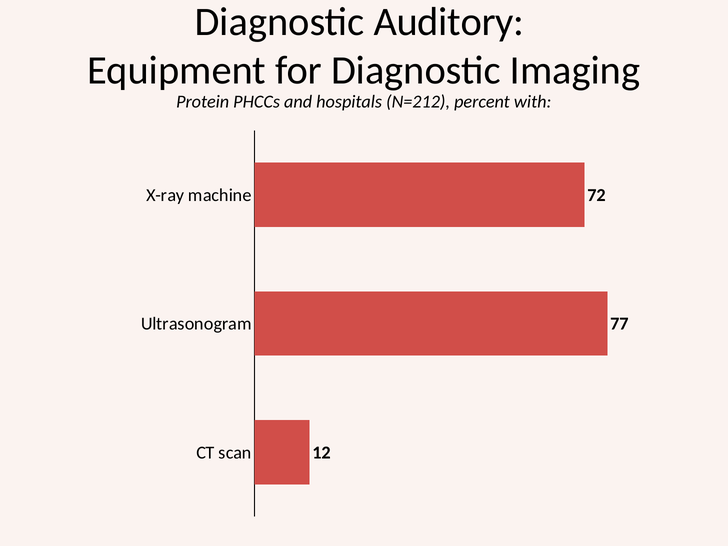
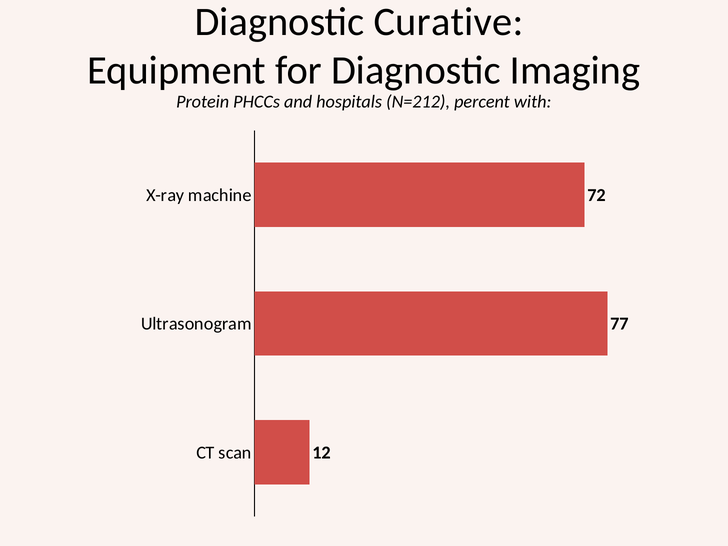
Auditory: Auditory -> Curative
